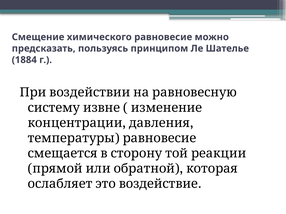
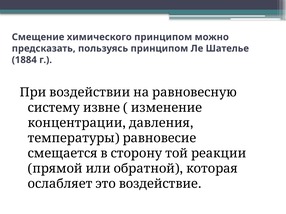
химического равновесие: равновесие -> принципом
